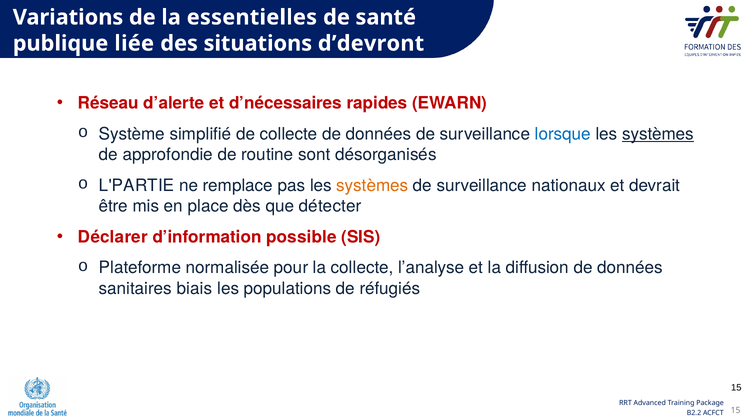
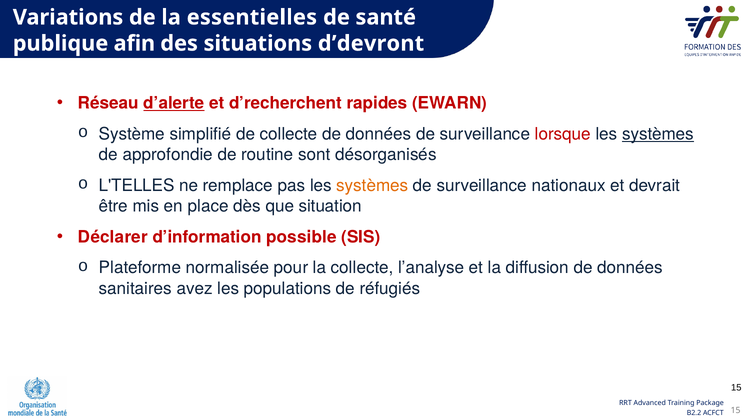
liée: liée -> afin
d’alerte underline: none -> present
d’nécessaires: d’nécessaires -> d’recherchent
lorsque colour: blue -> red
L'PARTIE: L'PARTIE -> L'TELLES
détecter: détecter -> situation
biais: biais -> avez
